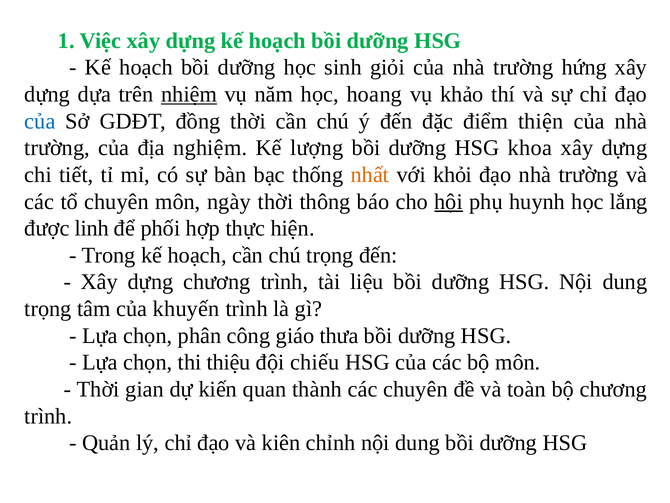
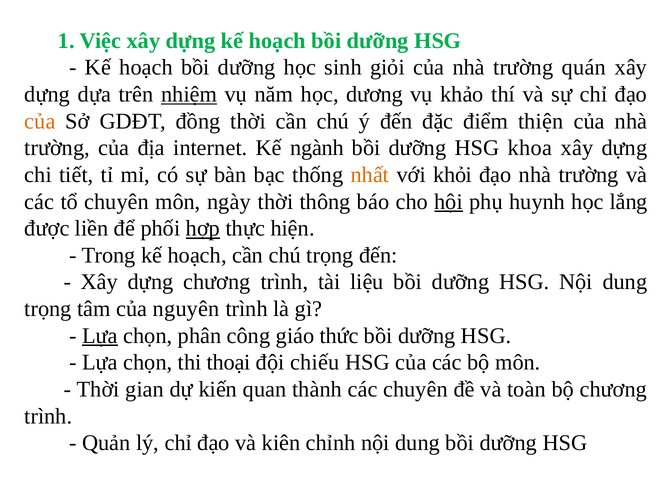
hứng: hứng -> quán
hoang: hoang -> dương
của at (40, 121) colour: blue -> orange
nghiệm: nghiệm -> internet
lượng: lượng -> ngành
linh: linh -> liền
hợp underline: none -> present
khuyến: khuyến -> nguyên
Lựa at (100, 335) underline: none -> present
thưa: thưa -> thức
thiệu: thiệu -> thoại
